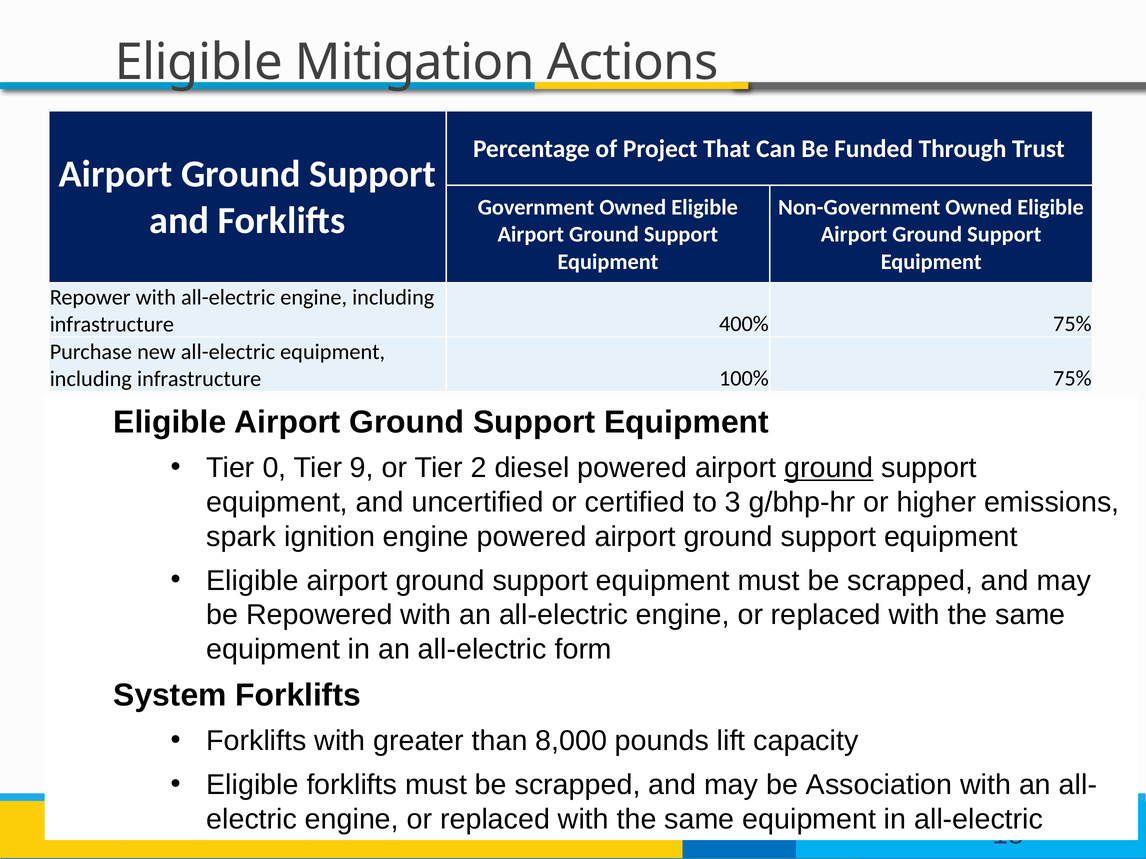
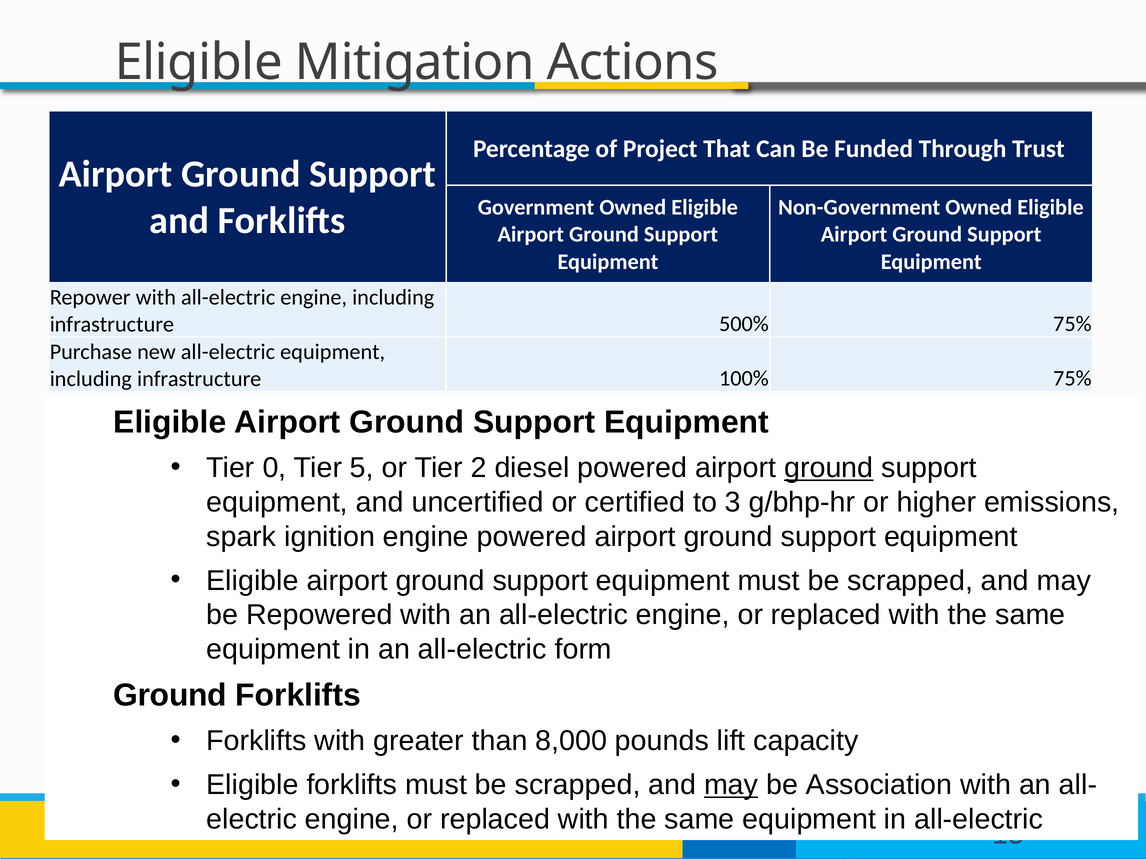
400%: 400% -> 500%
9: 9 -> 5
System at (170, 696): System -> Ground
may at (731, 785) underline: none -> present
